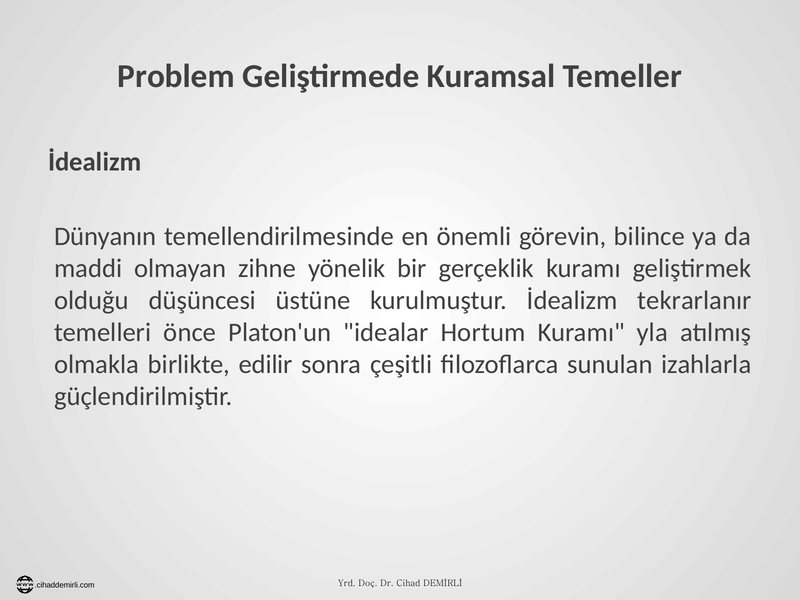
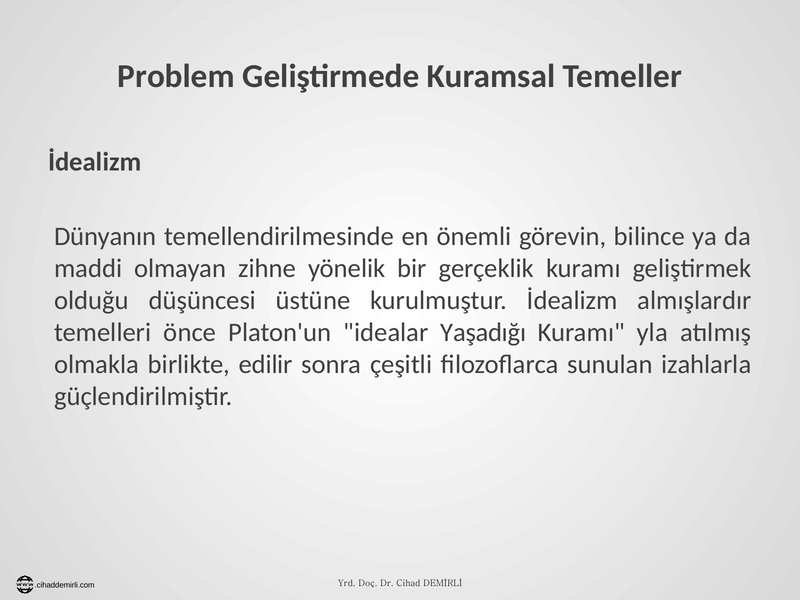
tekrarlanır: tekrarlanır -> almışlardır
Hortum: Hortum -> Yaşadığı
